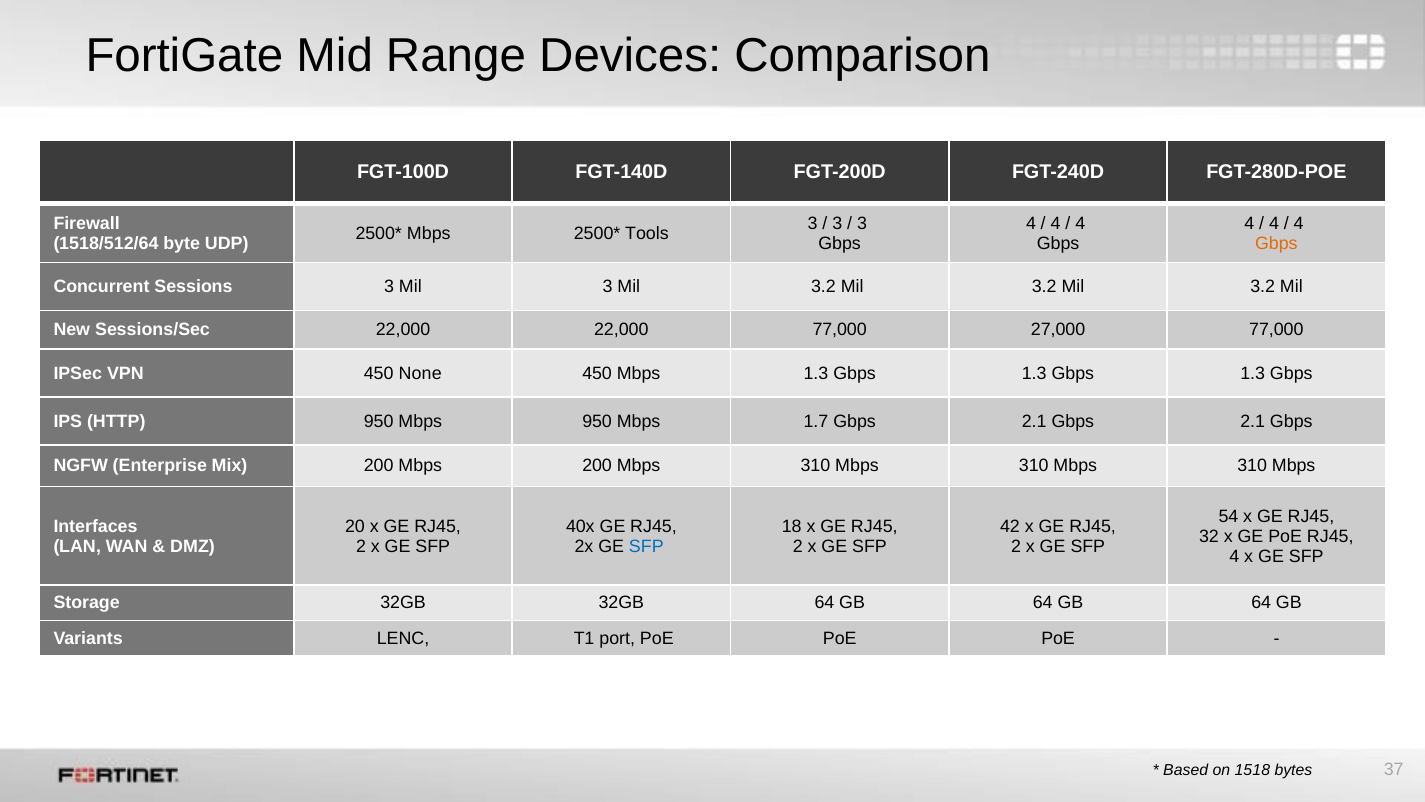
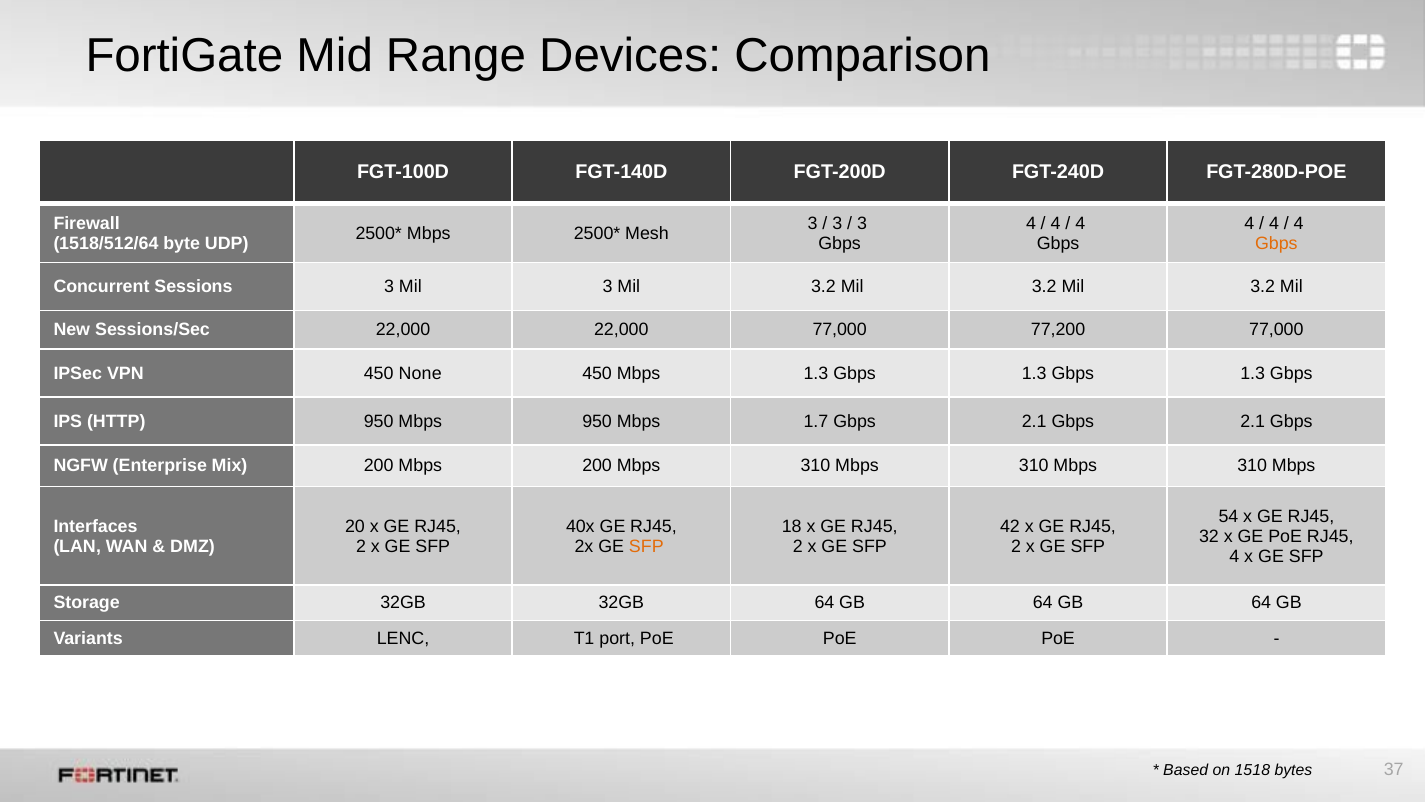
Tools: Tools -> Mesh
27,000: 27,000 -> 77,200
SFP at (646, 546) colour: blue -> orange
